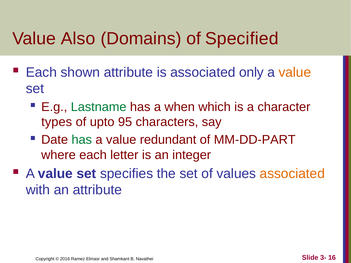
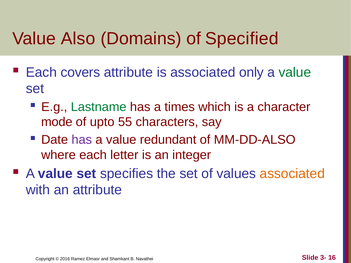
shown: shown -> covers
value at (295, 72) colour: orange -> green
when: when -> times
types: types -> mode
95: 95 -> 55
has at (82, 140) colour: green -> purple
MM-DD-PART: MM-DD-PART -> MM-DD-ALSO
